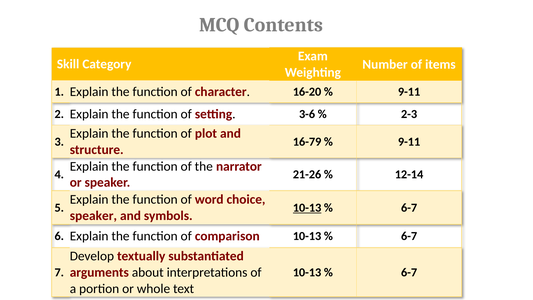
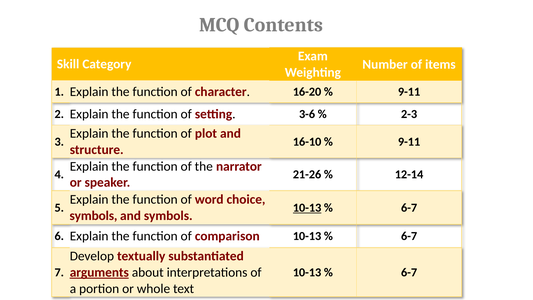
16-79: 16-79 -> 16-10
speaker at (93, 216): speaker -> symbols
arguments underline: none -> present
